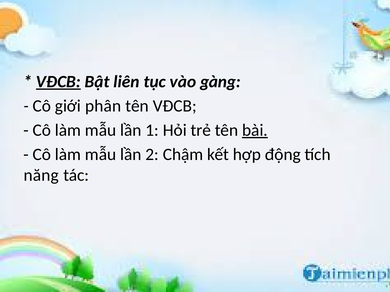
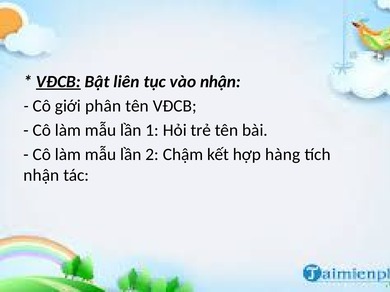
vào gàng: gàng -> nhận
bài underline: present -> none
động: động -> hàng
năng at (41, 176): năng -> nhận
